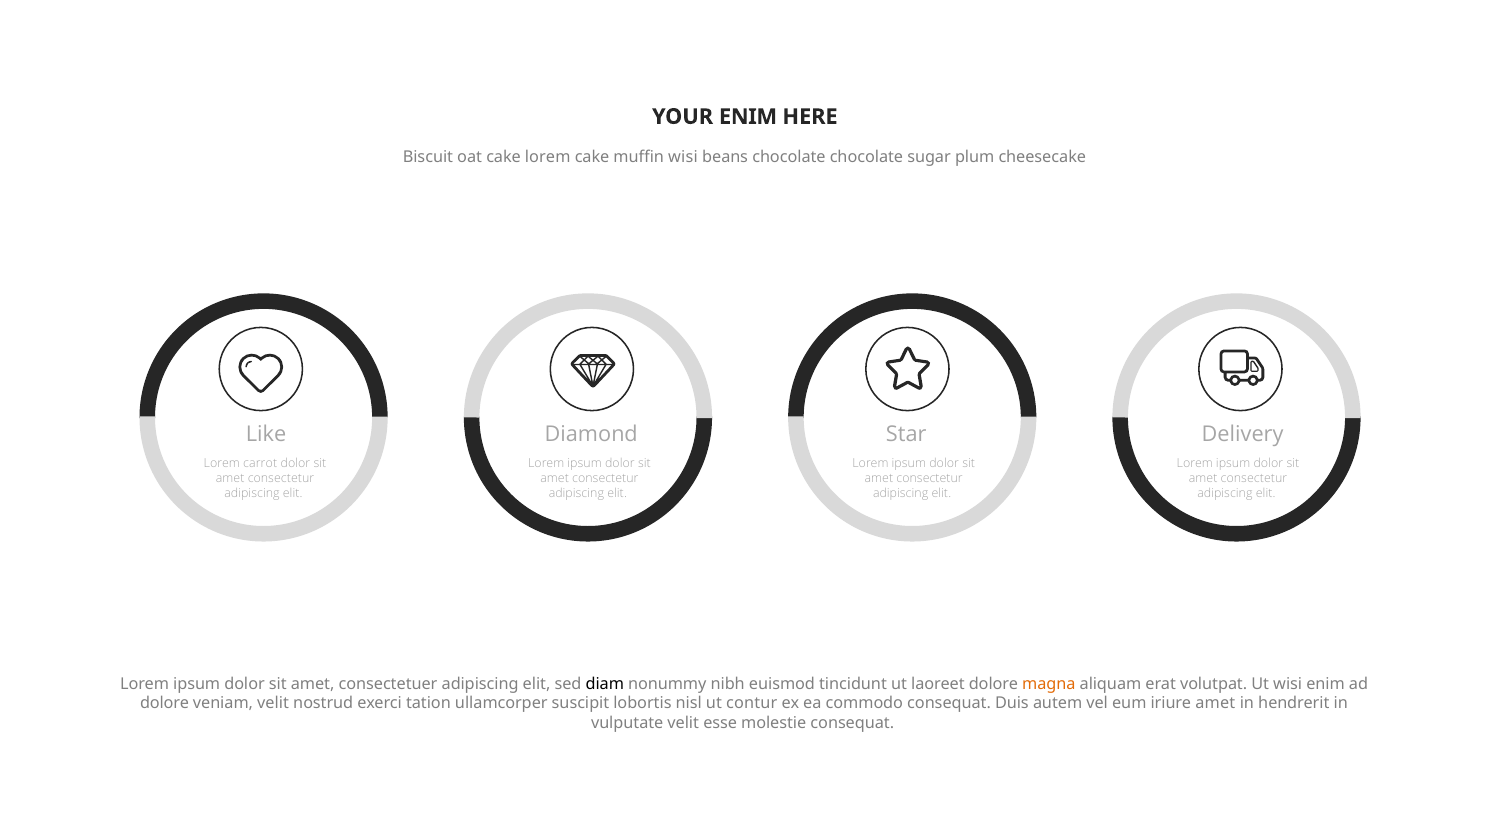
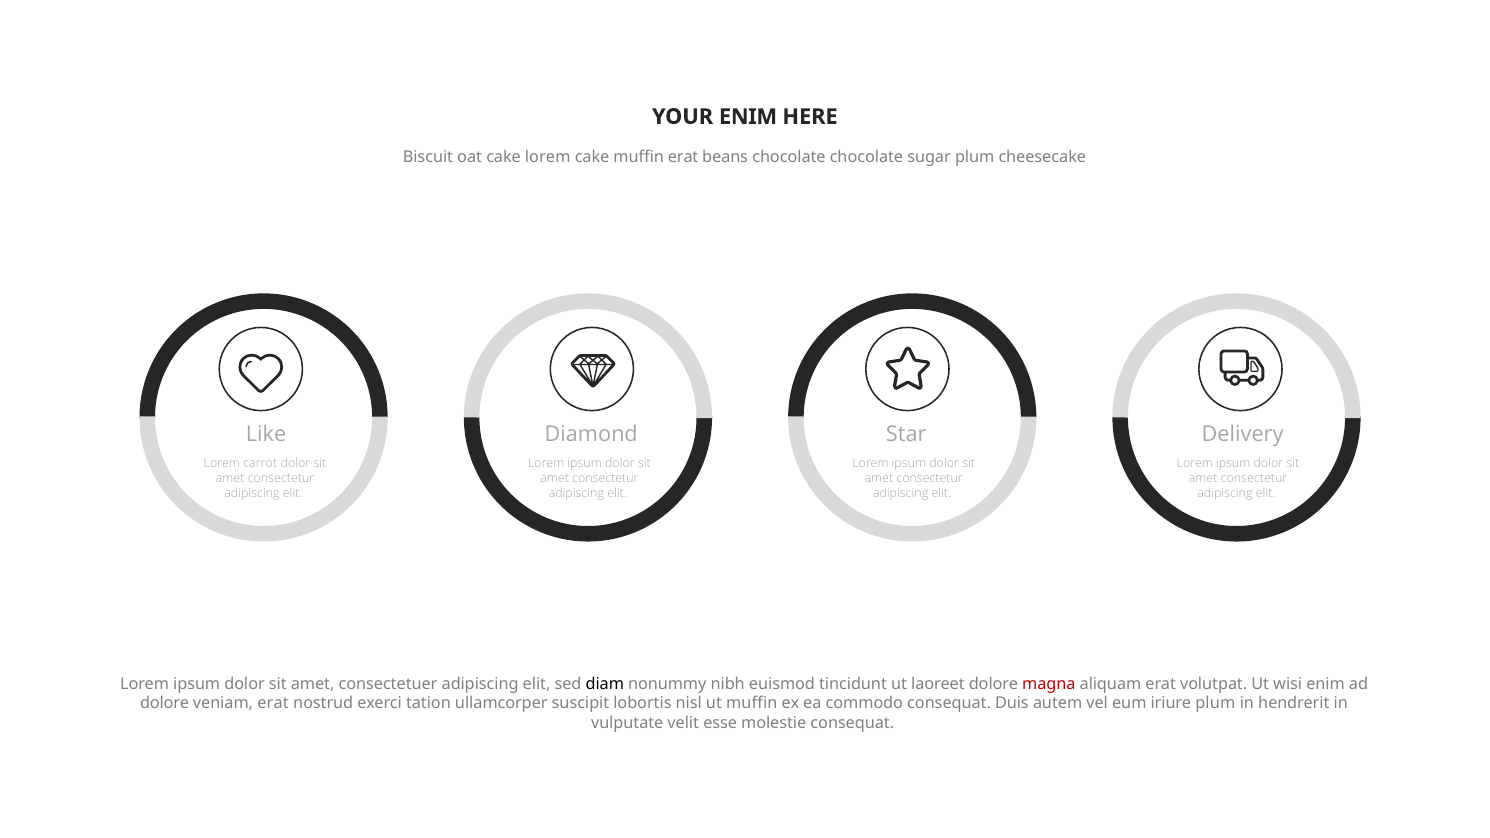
muffin wisi: wisi -> erat
magna colour: orange -> red
veniam velit: velit -> erat
ut contur: contur -> muffin
iriure amet: amet -> plum
